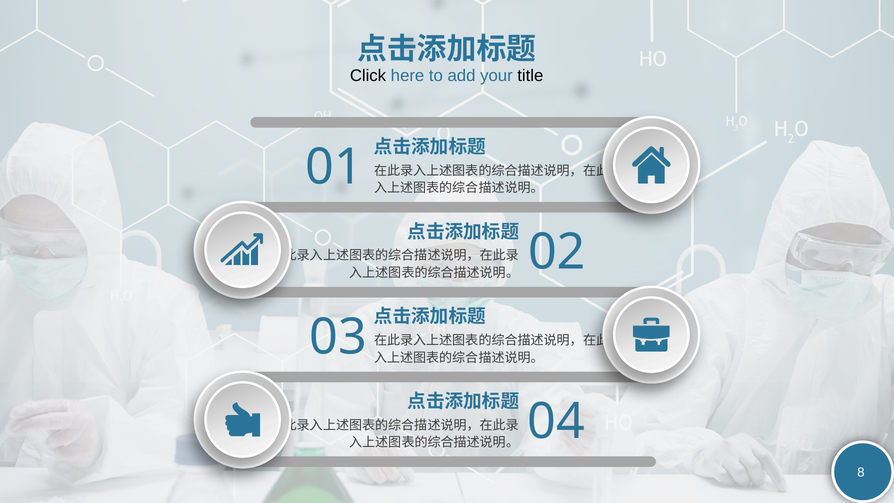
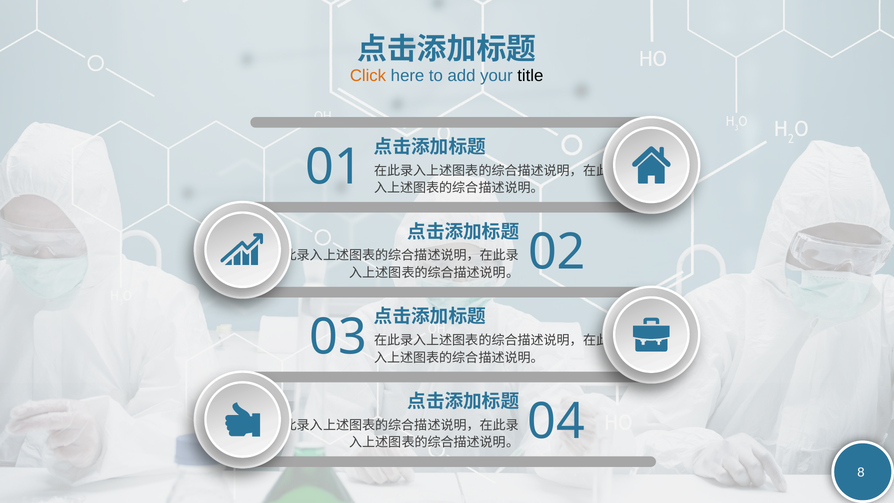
Click colour: black -> orange
